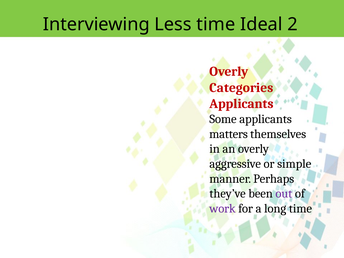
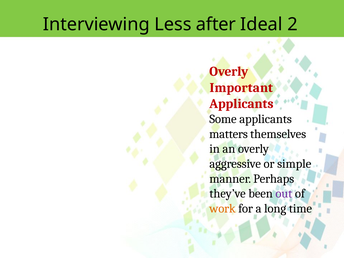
Less time: time -> after
Categories: Categories -> Important
work colour: purple -> orange
